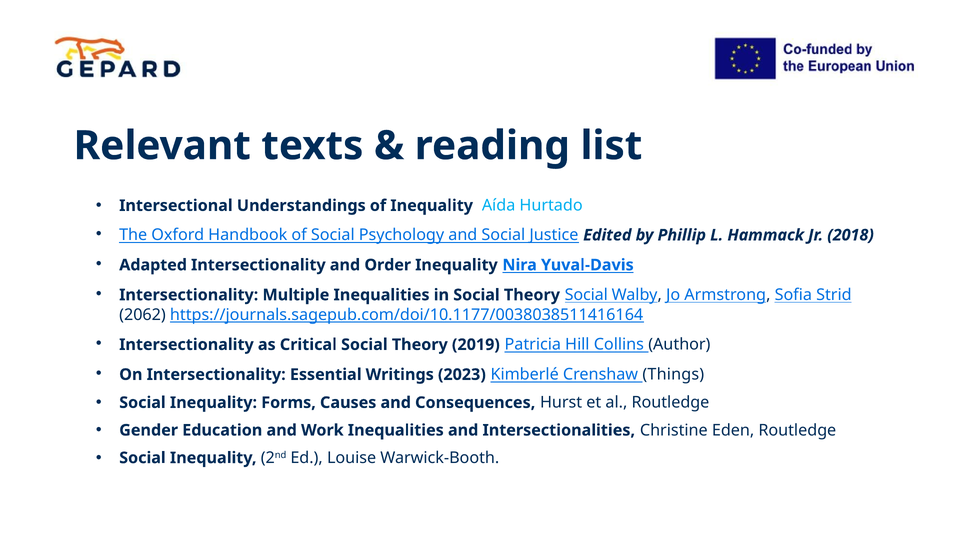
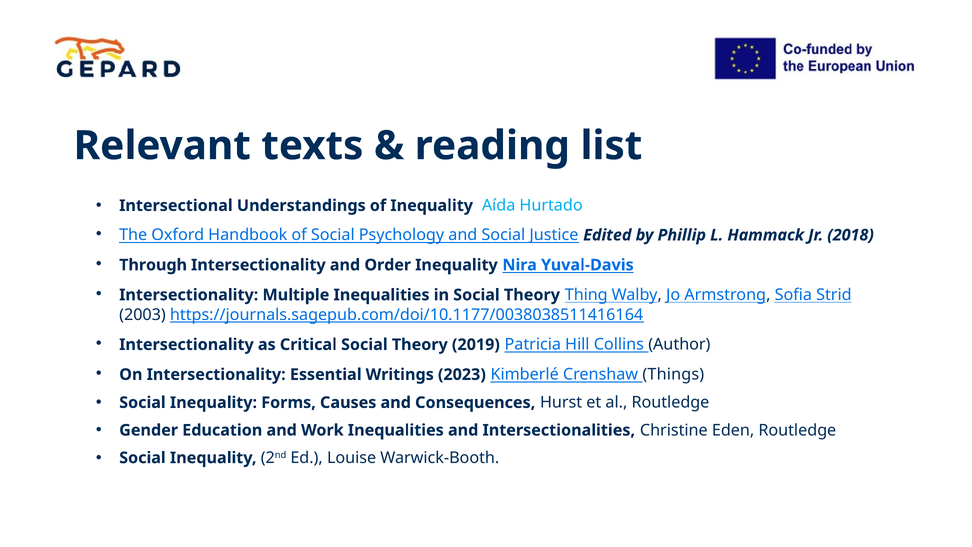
Adapted: Adapted -> Through
Theory Social: Social -> Thing
2062: 2062 -> 2003
